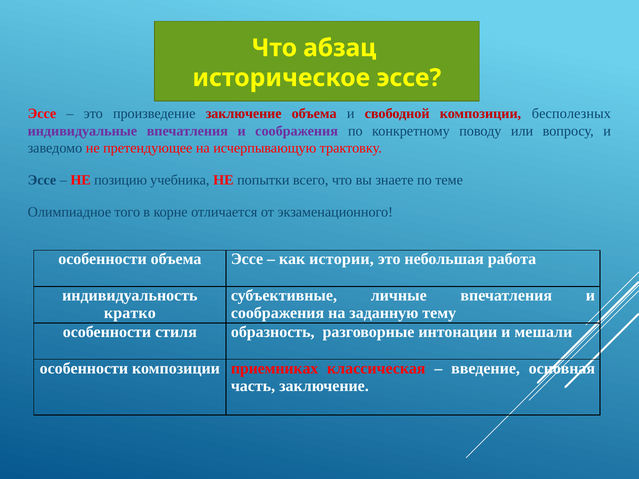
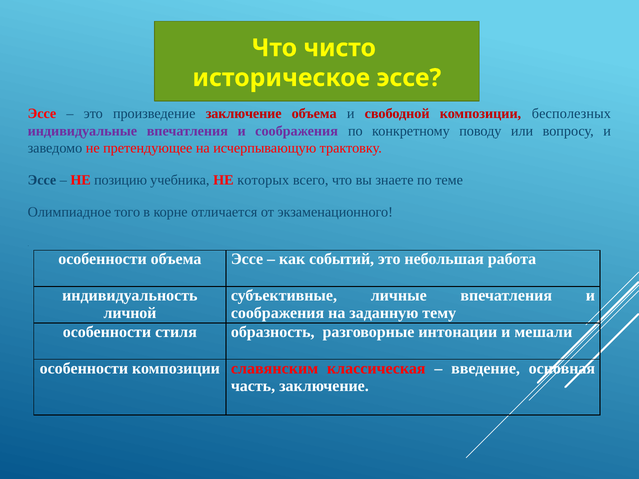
абзац: абзац -> чисто
попытки: попытки -> которых
истории: истории -> событий
кратко: кратко -> личной
приемниках: приемниках -> славянским
